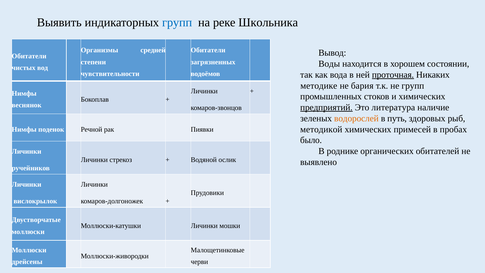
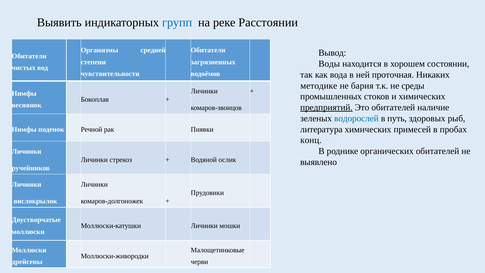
Школьника: Школьника -> Расстоянии
проточная underline: present -> none
не групп: групп -> среды
Это литература: литература -> обитателей
водорослей colour: orange -> blue
методикой: методикой -> литература
было: было -> конц
